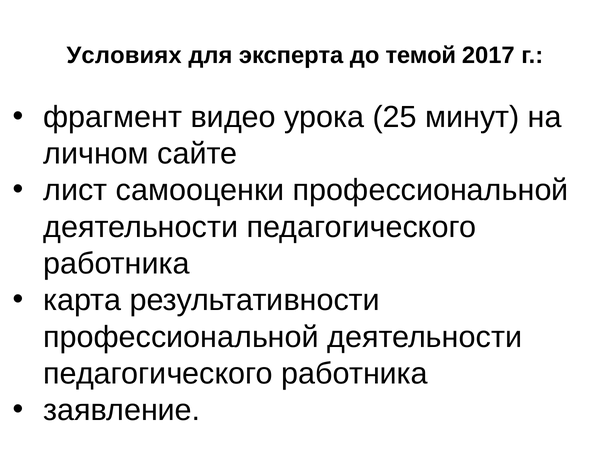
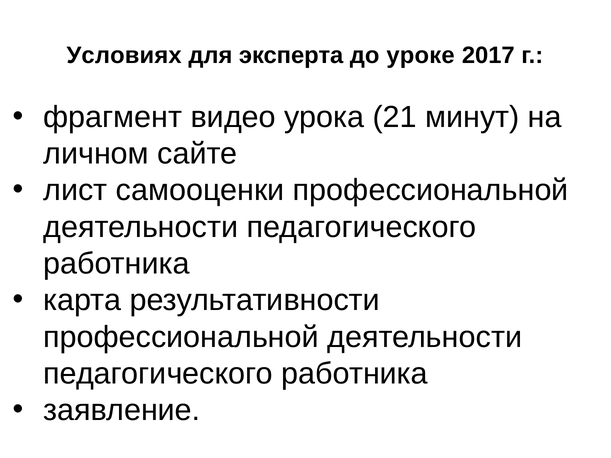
темой: темой -> уроке
25: 25 -> 21
